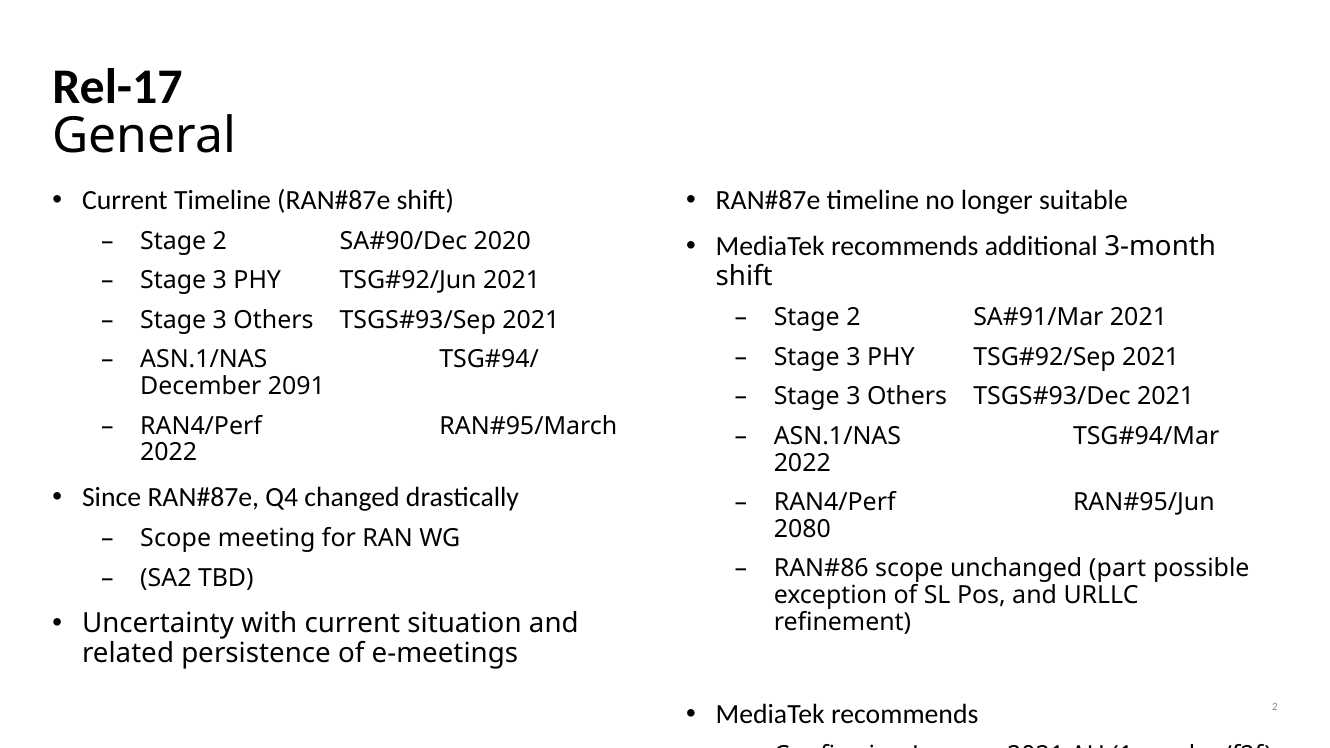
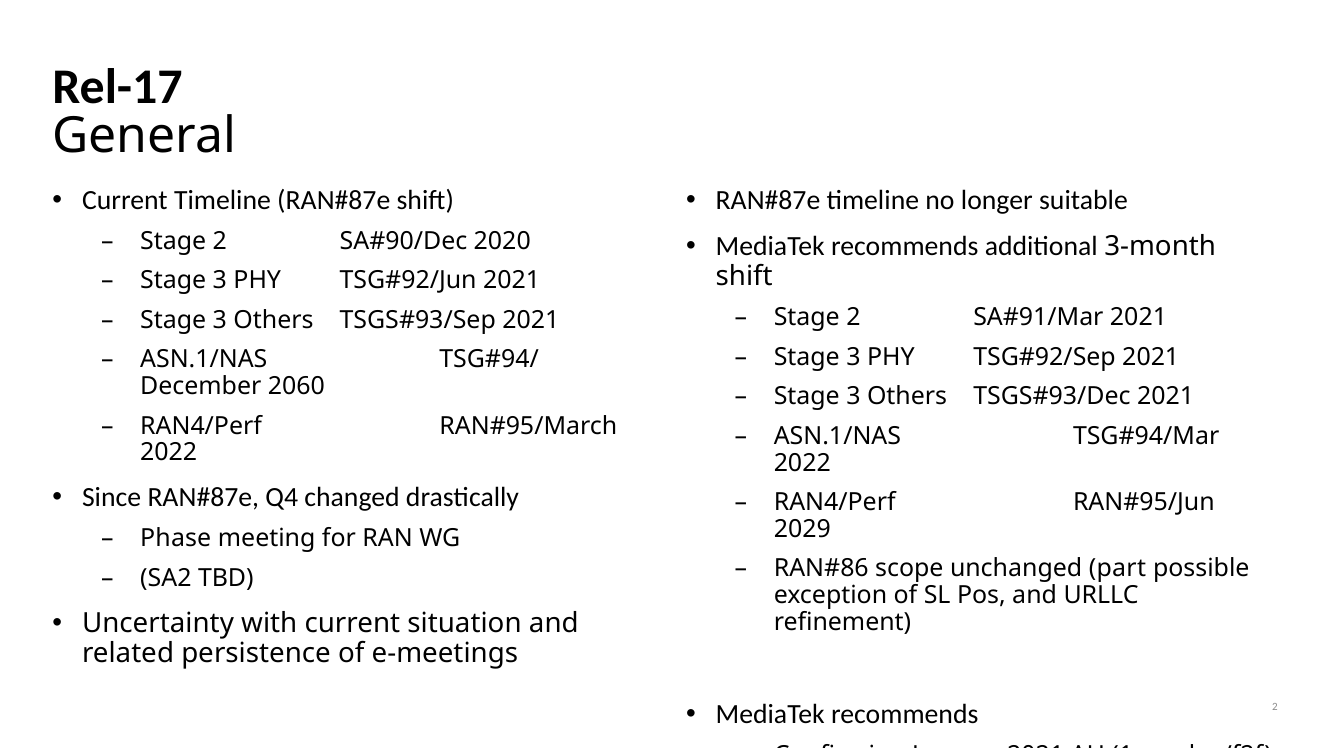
2091: 2091 -> 2060
2080: 2080 -> 2029
Scope at (176, 539): Scope -> Phase
